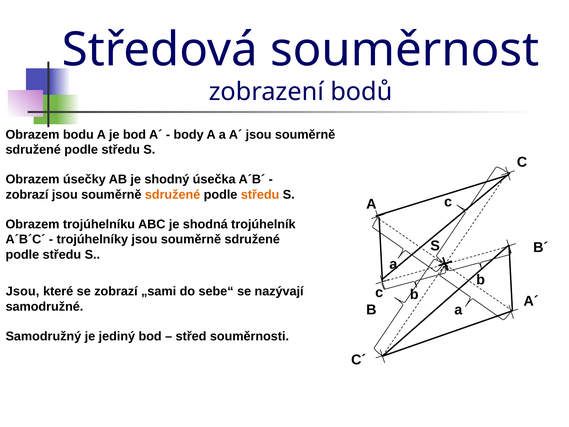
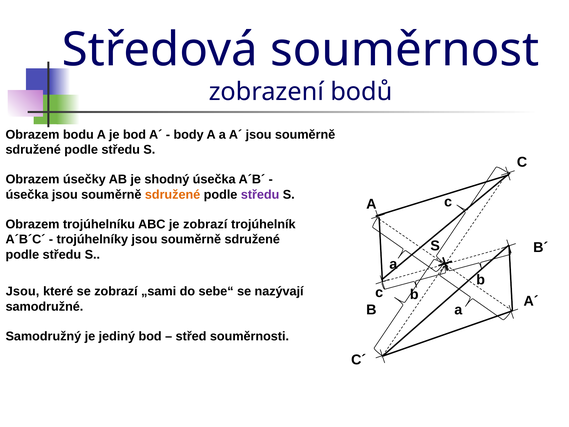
zobrazí at (27, 194): zobrazí -> úsečka
středu at (260, 194) colour: orange -> purple
je shodná: shodná -> zobrazí
